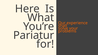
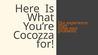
Pariatur: Pariatur -> Cocozza
